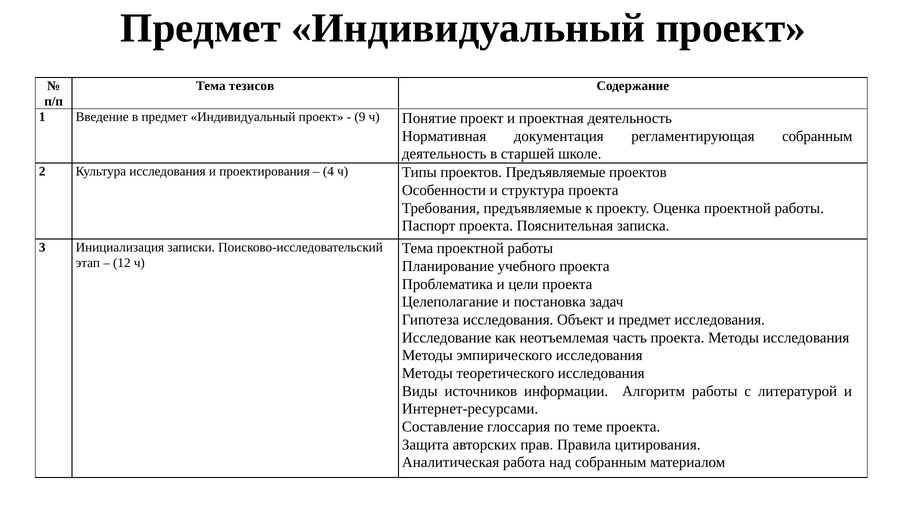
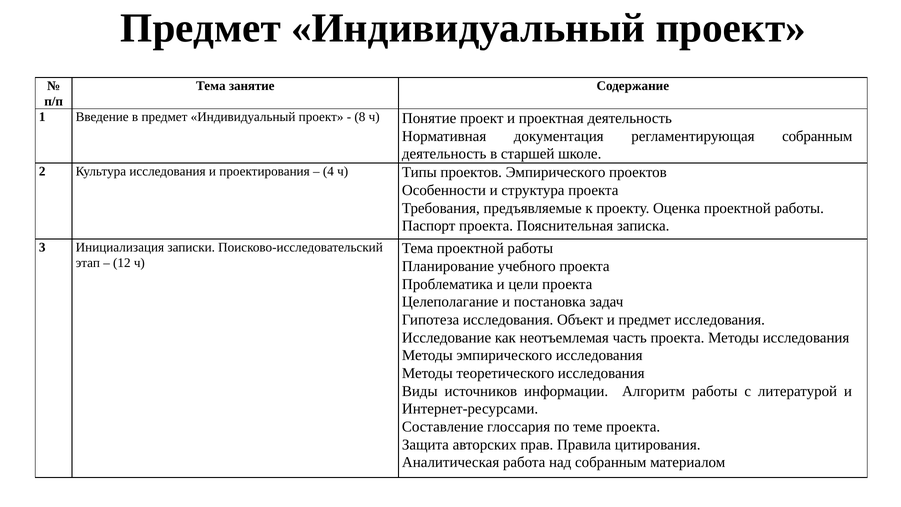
тезисов: тезисов -> занятие
9: 9 -> 8
проектов Предъявляемые: Предъявляемые -> Эмпирического
